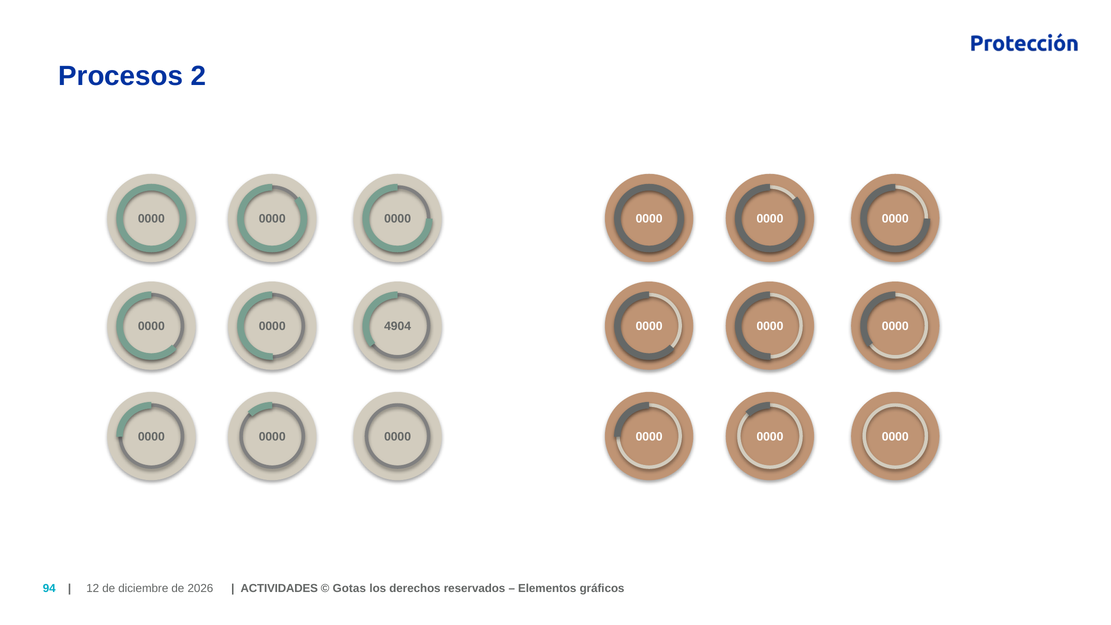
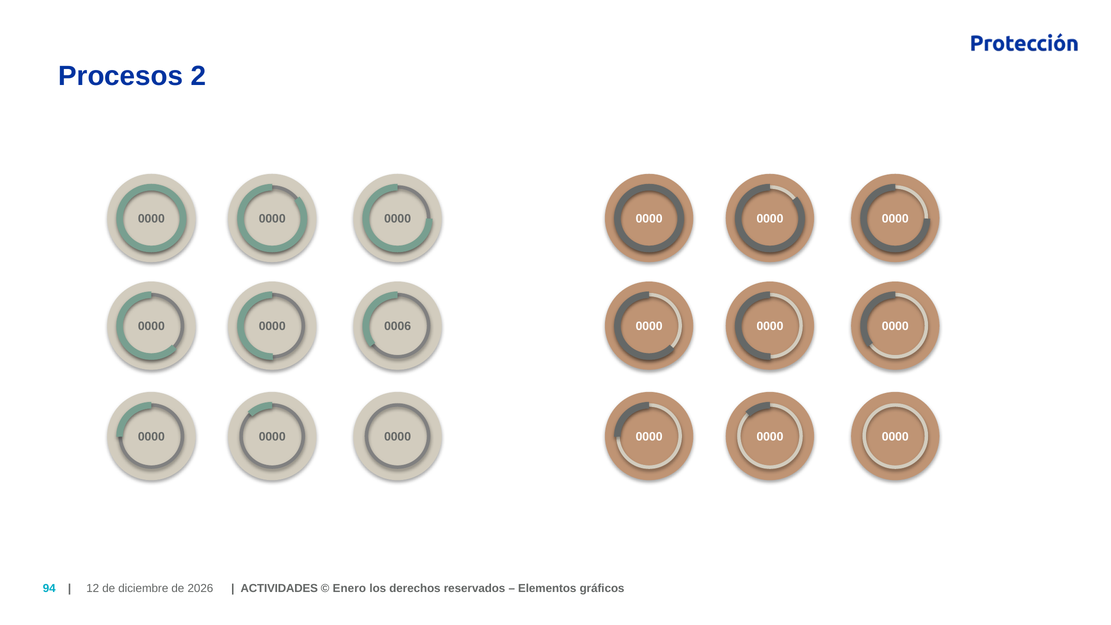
4904: 4904 -> 0006
Gotas: Gotas -> Enero
